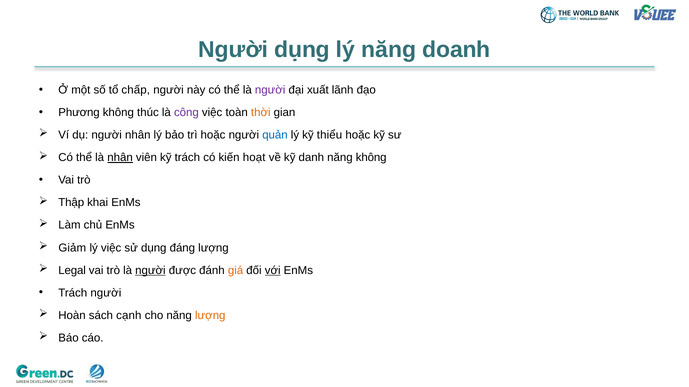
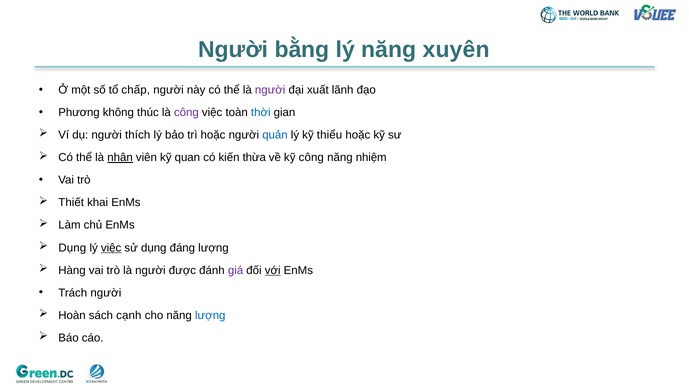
Người dụng: dụng -> bằng
doanh: doanh -> xuyên
thời colour: orange -> blue
người nhân: nhân -> thích
kỹ trách: trách -> quan
hoạt: hoạt -> thừa
kỹ danh: danh -> công
năng không: không -> nhiệm
Thập: Thập -> Thiết
Giảm at (72, 248): Giảm -> Dụng
việc at (111, 248) underline: none -> present
Legal: Legal -> Hàng
người at (150, 271) underline: present -> none
giá colour: orange -> purple
lượng at (210, 316) colour: orange -> blue
